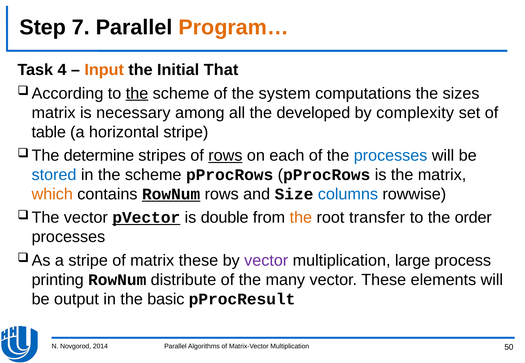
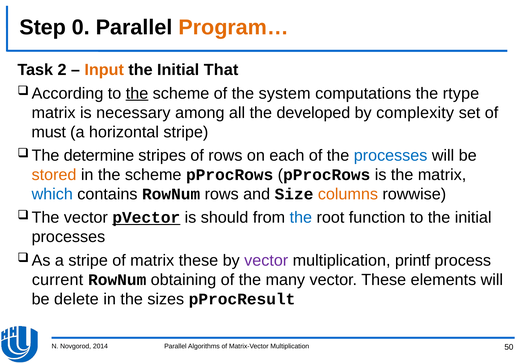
7: 7 -> 0
4: 4 -> 2
sizes: sizes -> rtype
table: table -> must
rows at (225, 156) underline: present -> none
stored colour: blue -> orange
which colour: orange -> blue
RowNum at (171, 194) underline: present -> none
columns colour: blue -> orange
double: double -> should
the at (301, 218) colour: orange -> blue
transfer: transfer -> function
to the order: order -> initial
large: large -> printf
printing: printing -> current
distribute: distribute -> obtaining
output: output -> delete
basic: basic -> sizes
